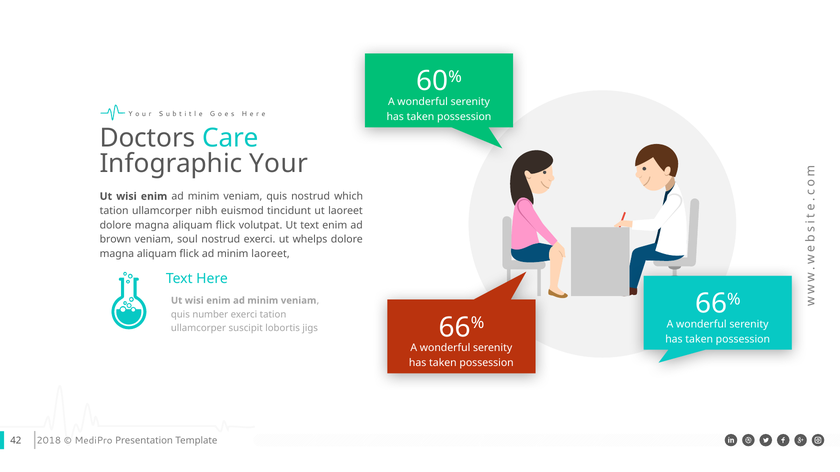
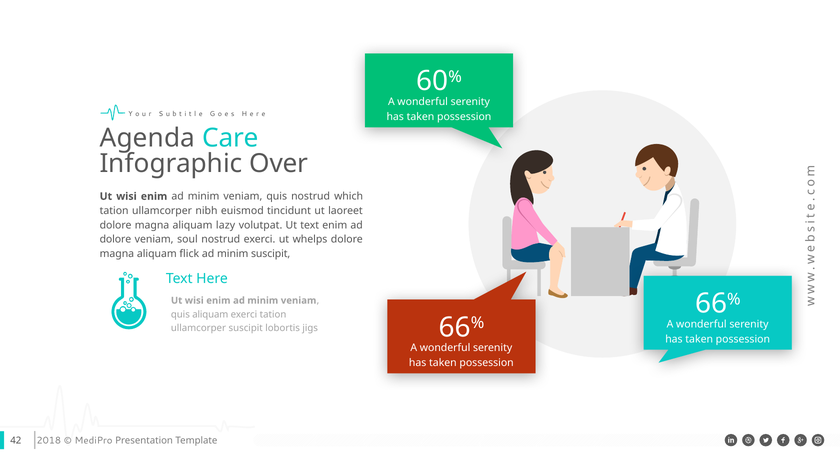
Doctors: Doctors -> Agenda
Your: Your -> Over
flick at (226, 225): flick -> lazy
brown at (115, 240): brown -> dolore
minim laoreet: laoreet -> suscipit
quis number: number -> aliquam
